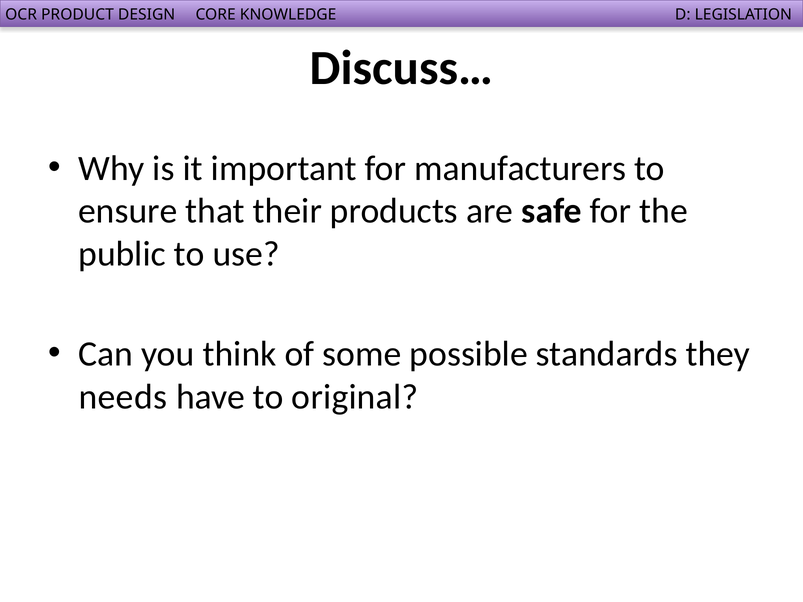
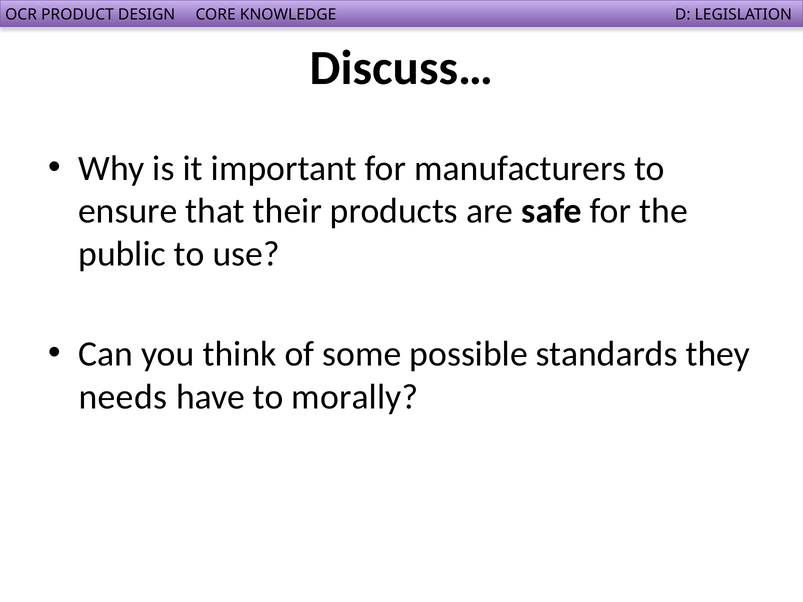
original: original -> morally
